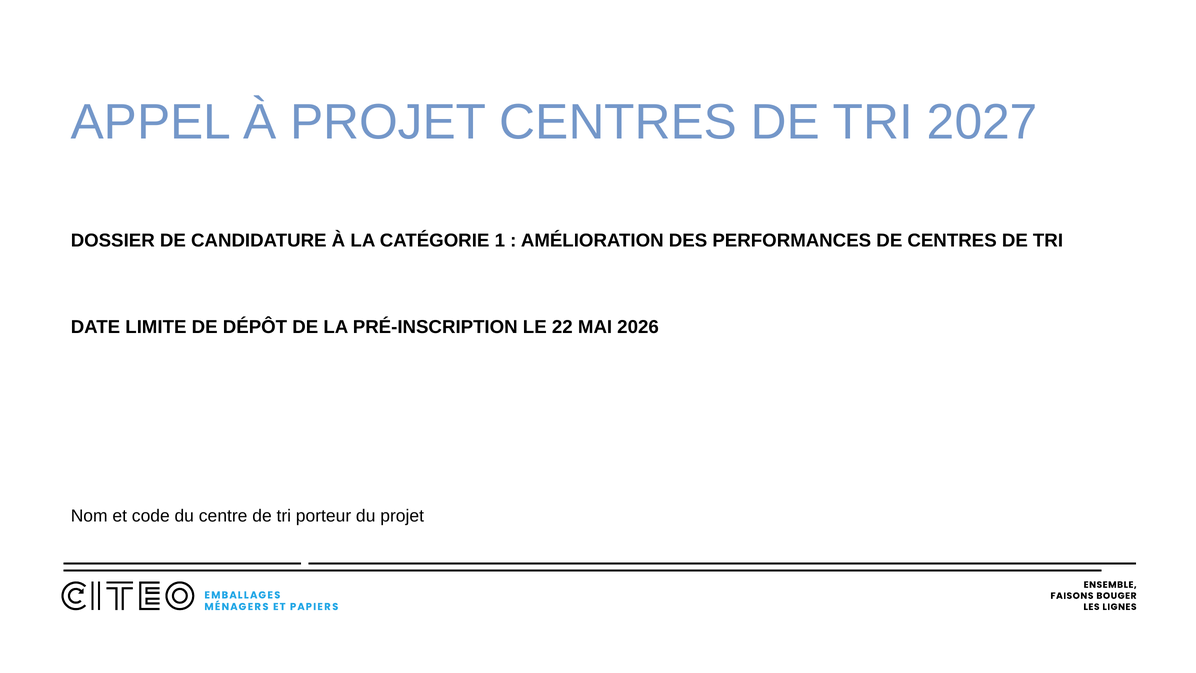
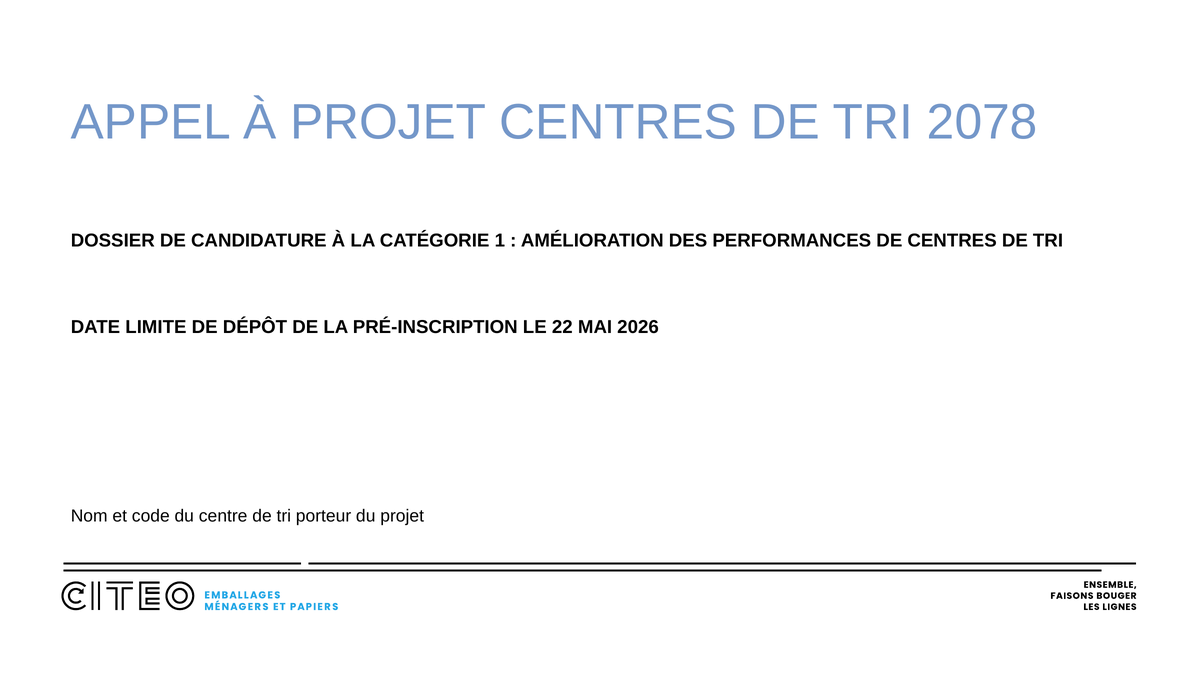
2027: 2027 -> 2078
